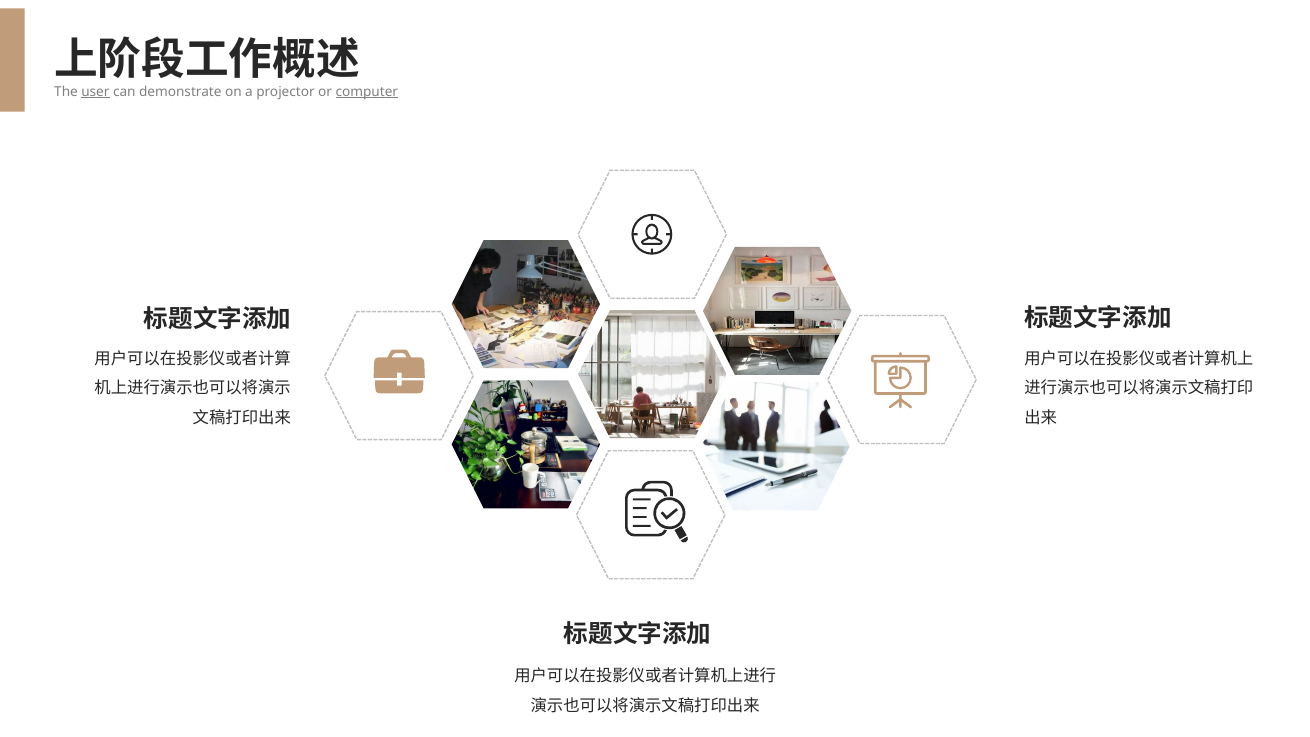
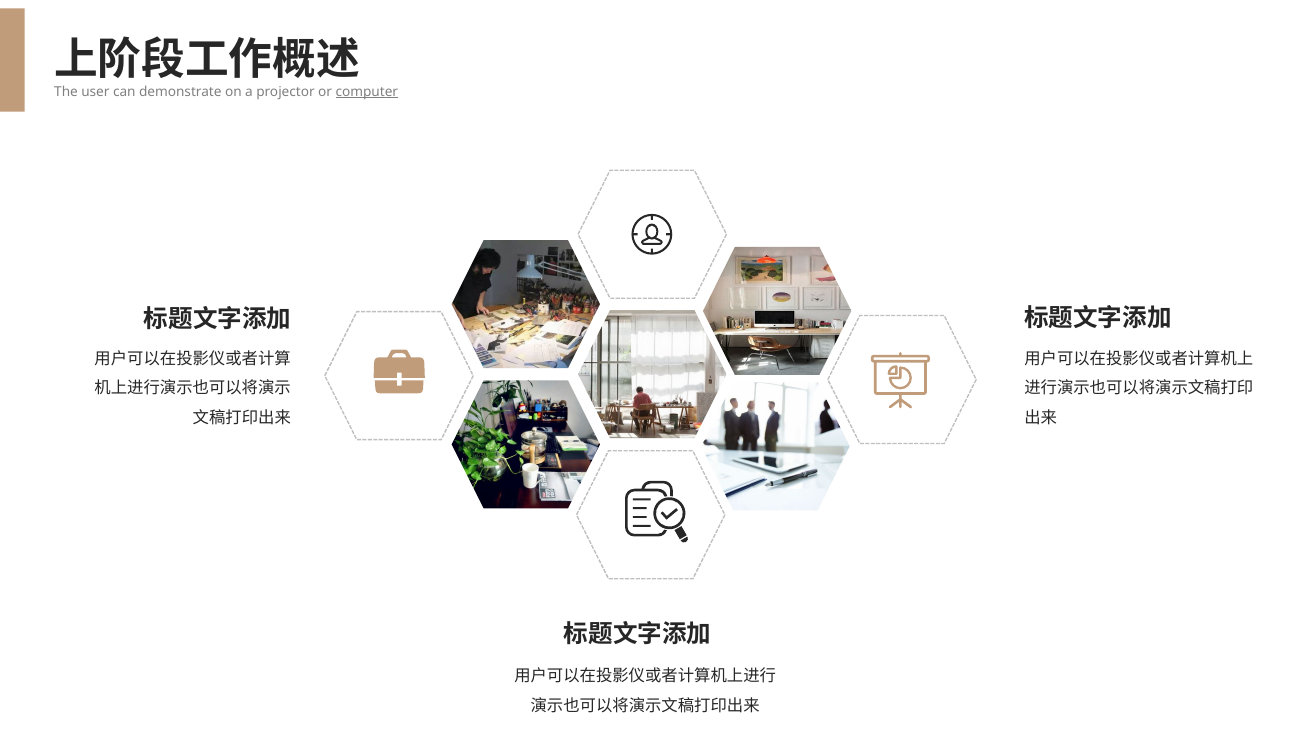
user underline: present -> none
